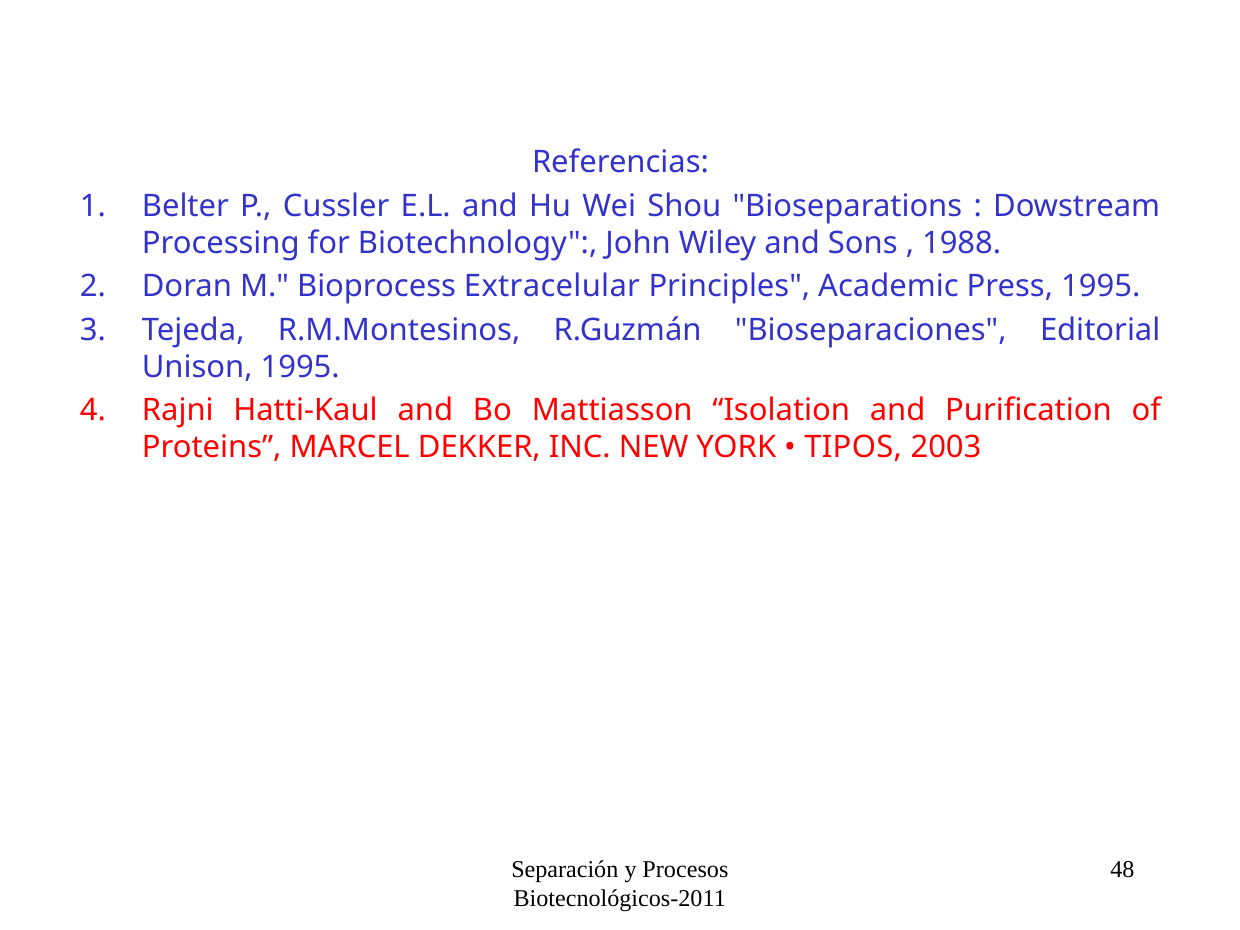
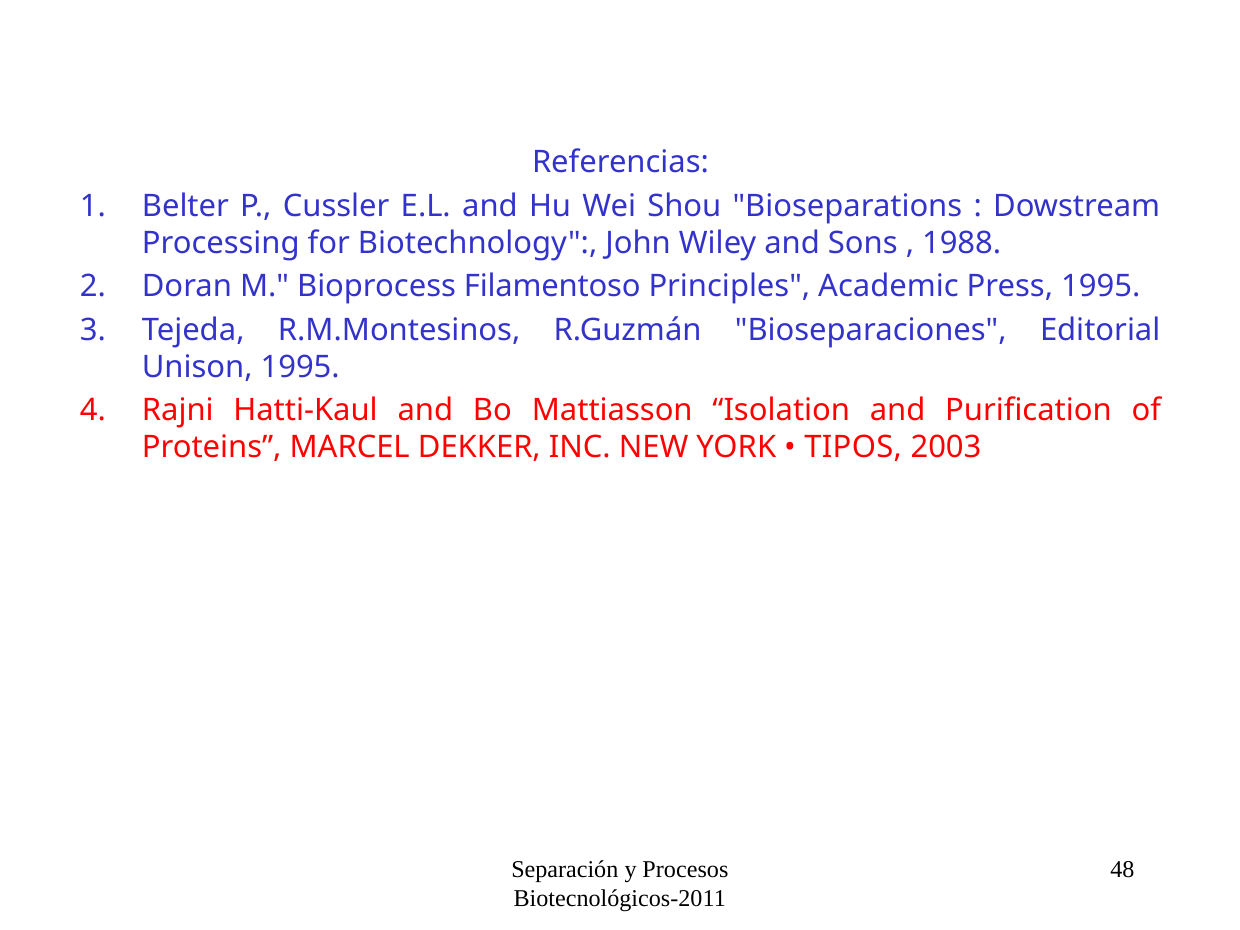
Extracelular: Extracelular -> Filamentoso
